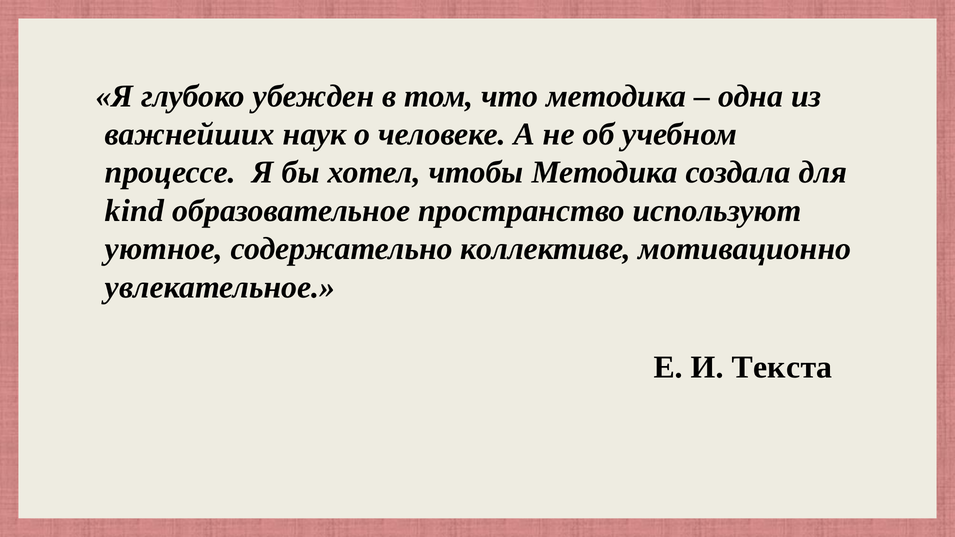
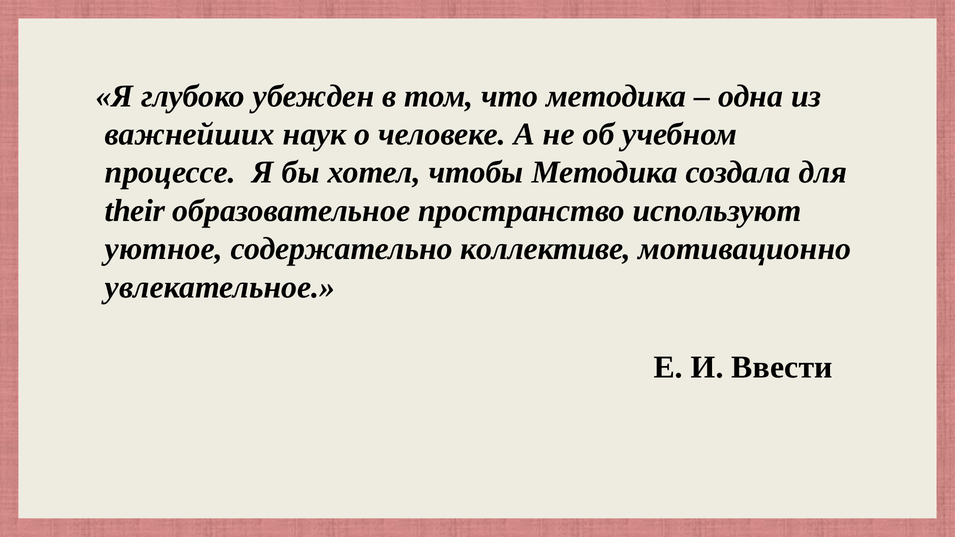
kind: kind -> their
Текста: Текста -> Ввести
